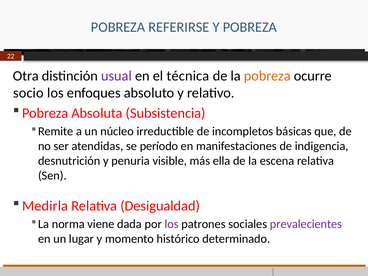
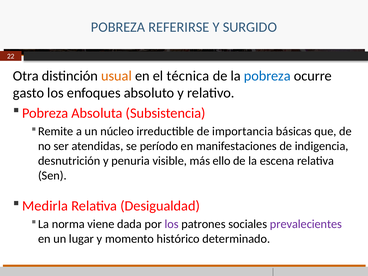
Y POBREZA: POBREZA -> SURGIDO
usual colour: purple -> orange
pobreza at (267, 76) colour: orange -> blue
socio: socio -> gasto
incompletos: incompletos -> importancia
ella: ella -> ello
